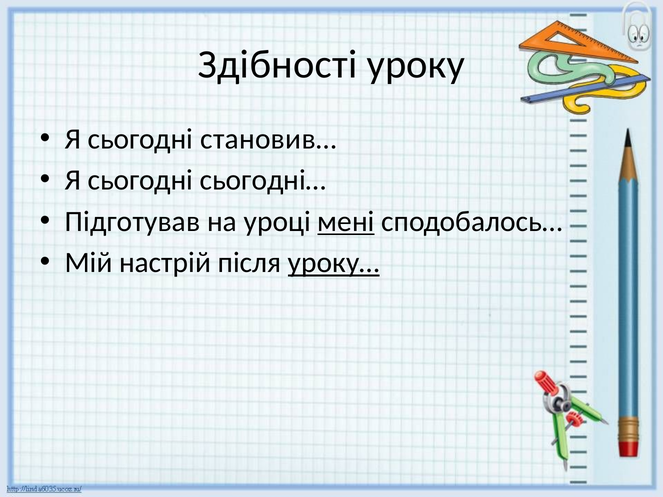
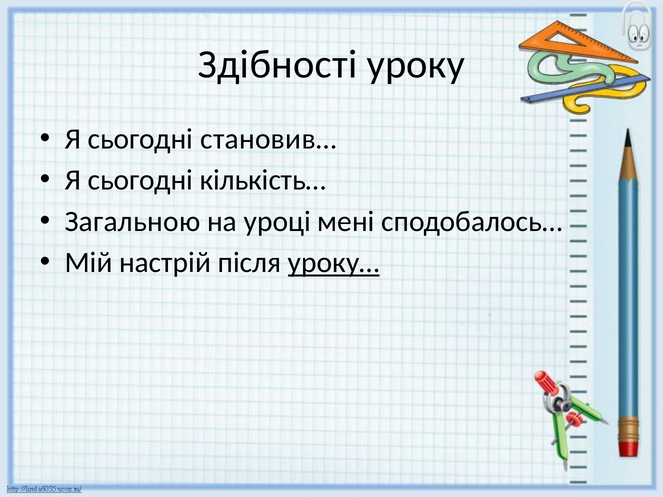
сьогодні…: сьогодні… -> кількість…
Підготував: Підготував -> Загальною
мені underline: present -> none
